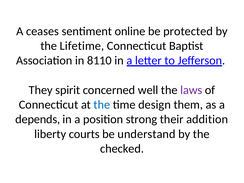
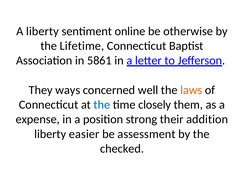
A ceases: ceases -> liberty
protected: protected -> otherwise
8110: 8110 -> 5861
spirit: spirit -> ways
laws colour: purple -> orange
design: design -> closely
depends: depends -> expense
courts: courts -> easier
understand: understand -> assessment
